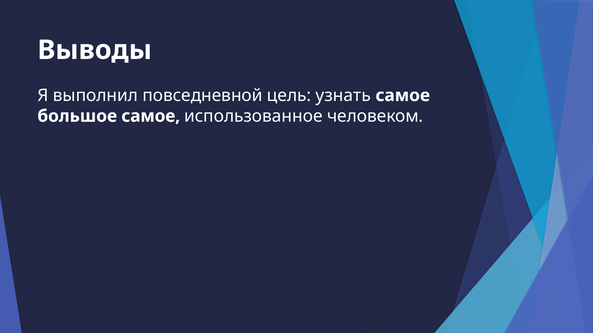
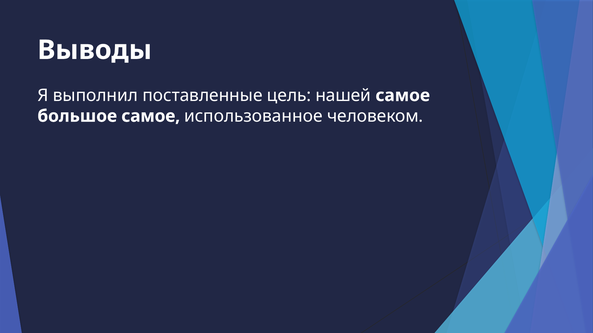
повседневной: повседневной -> поставленные
узнать: узнать -> нашей
